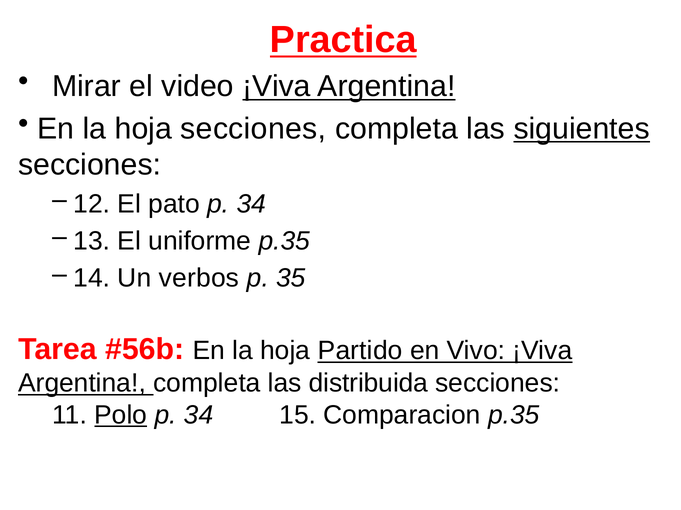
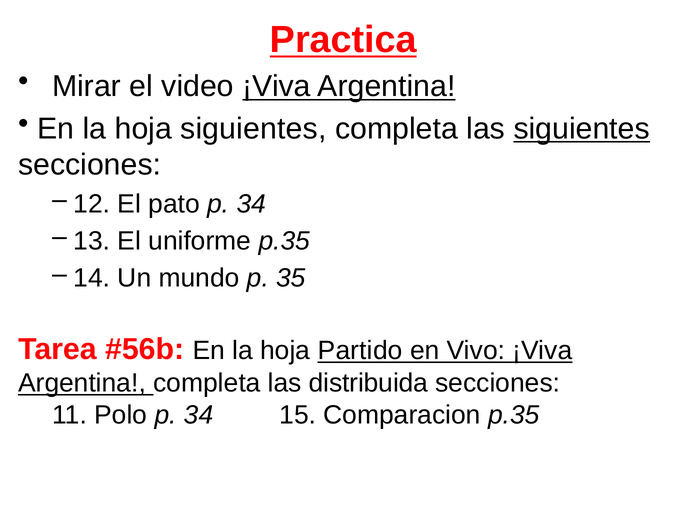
hoja secciones: secciones -> siguientes
verbos: verbos -> mundo
Polo underline: present -> none
